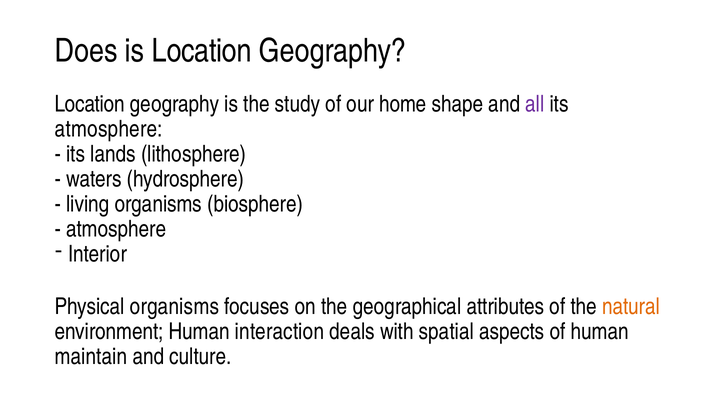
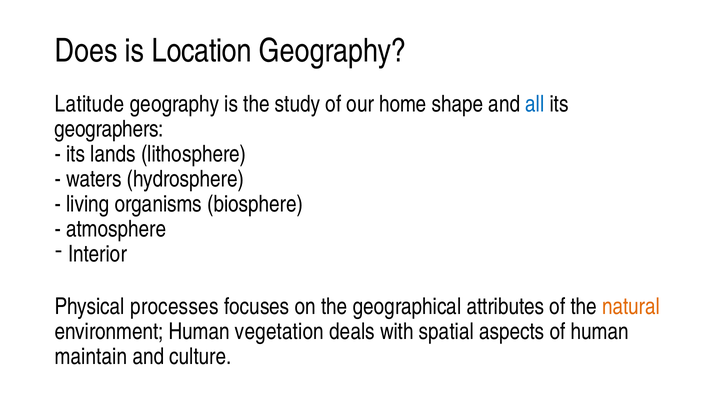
Location at (90, 104): Location -> Latitude
all colour: purple -> blue
atmosphere at (109, 129): atmosphere -> geographers
Physical organisms: organisms -> processes
interaction: interaction -> vegetation
